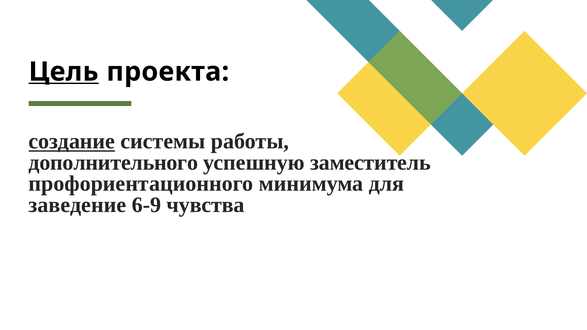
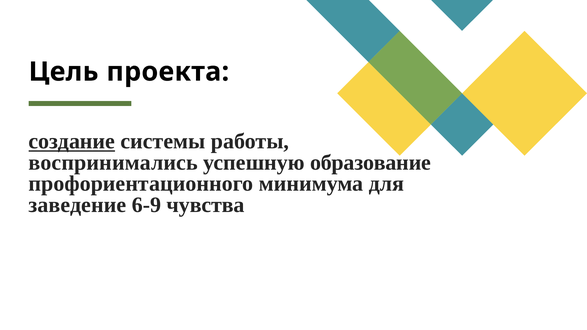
Цель underline: present -> none
дополнительного: дополнительного -> воспринимались
заместитель: заместитель -> образование
